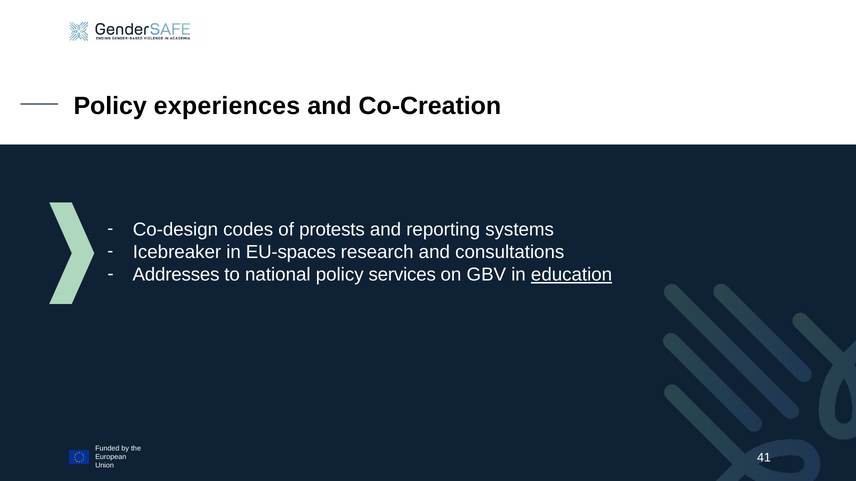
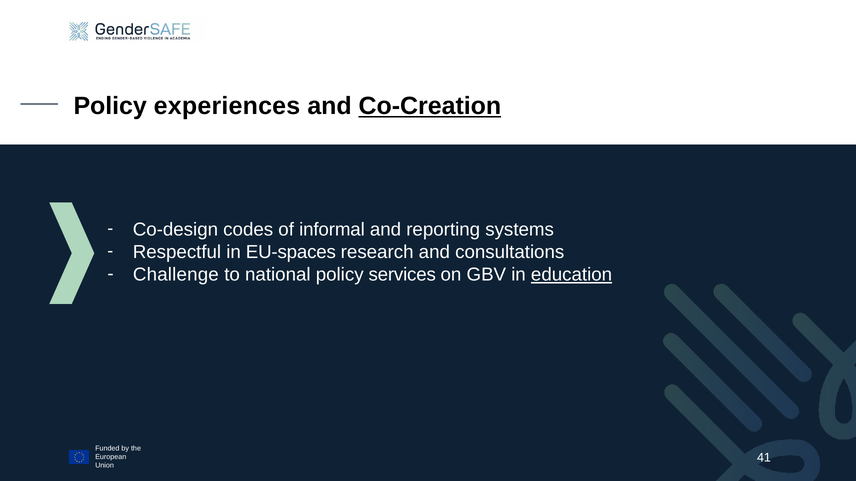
Co-Creation underline: none -> present
protests: protests -> informal
Icebreaker: Icebreaker -> Respectful
Addresses: Addresses -> Challenge
